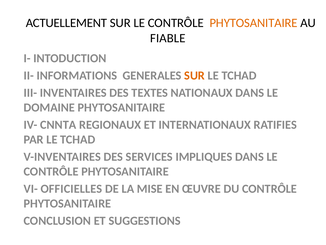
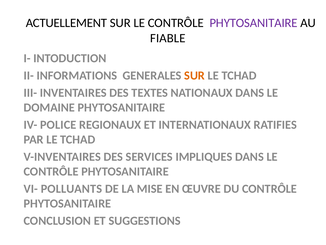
PHYTOSANITAIRE at (254, 23) colour: orange -> purple
CNNTA: CNNTA -> POLICE
OFFICIELLES: OFFICIELLES -> POLLUANTS
